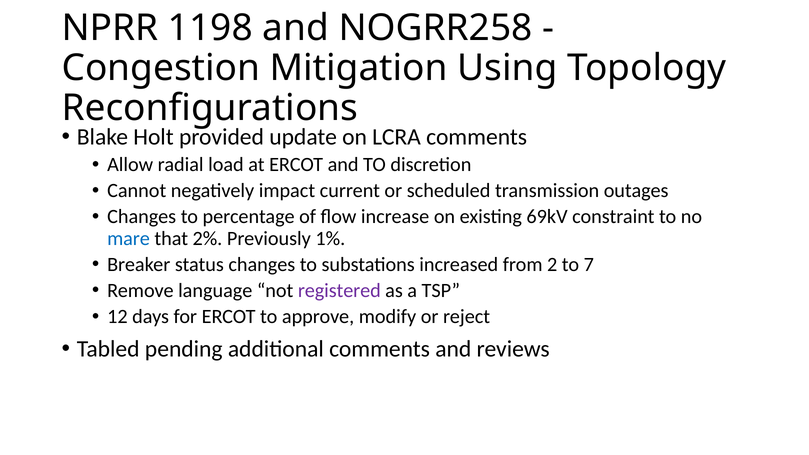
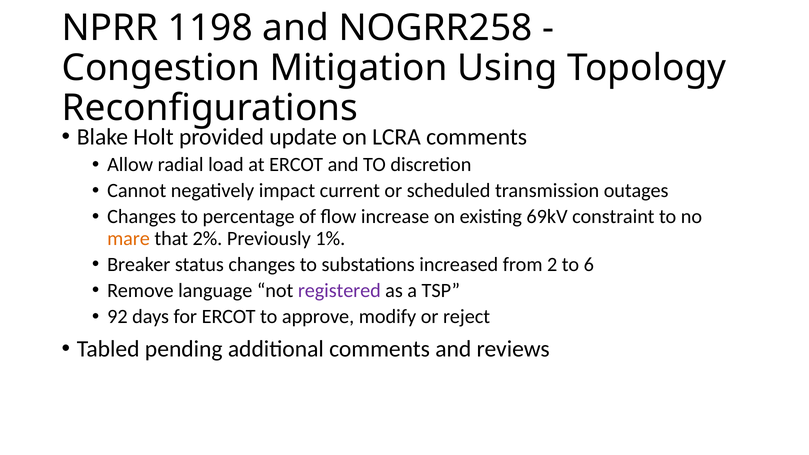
mare colour: blue -> orange
7: 7 -> 6
12: 12 -> 92
